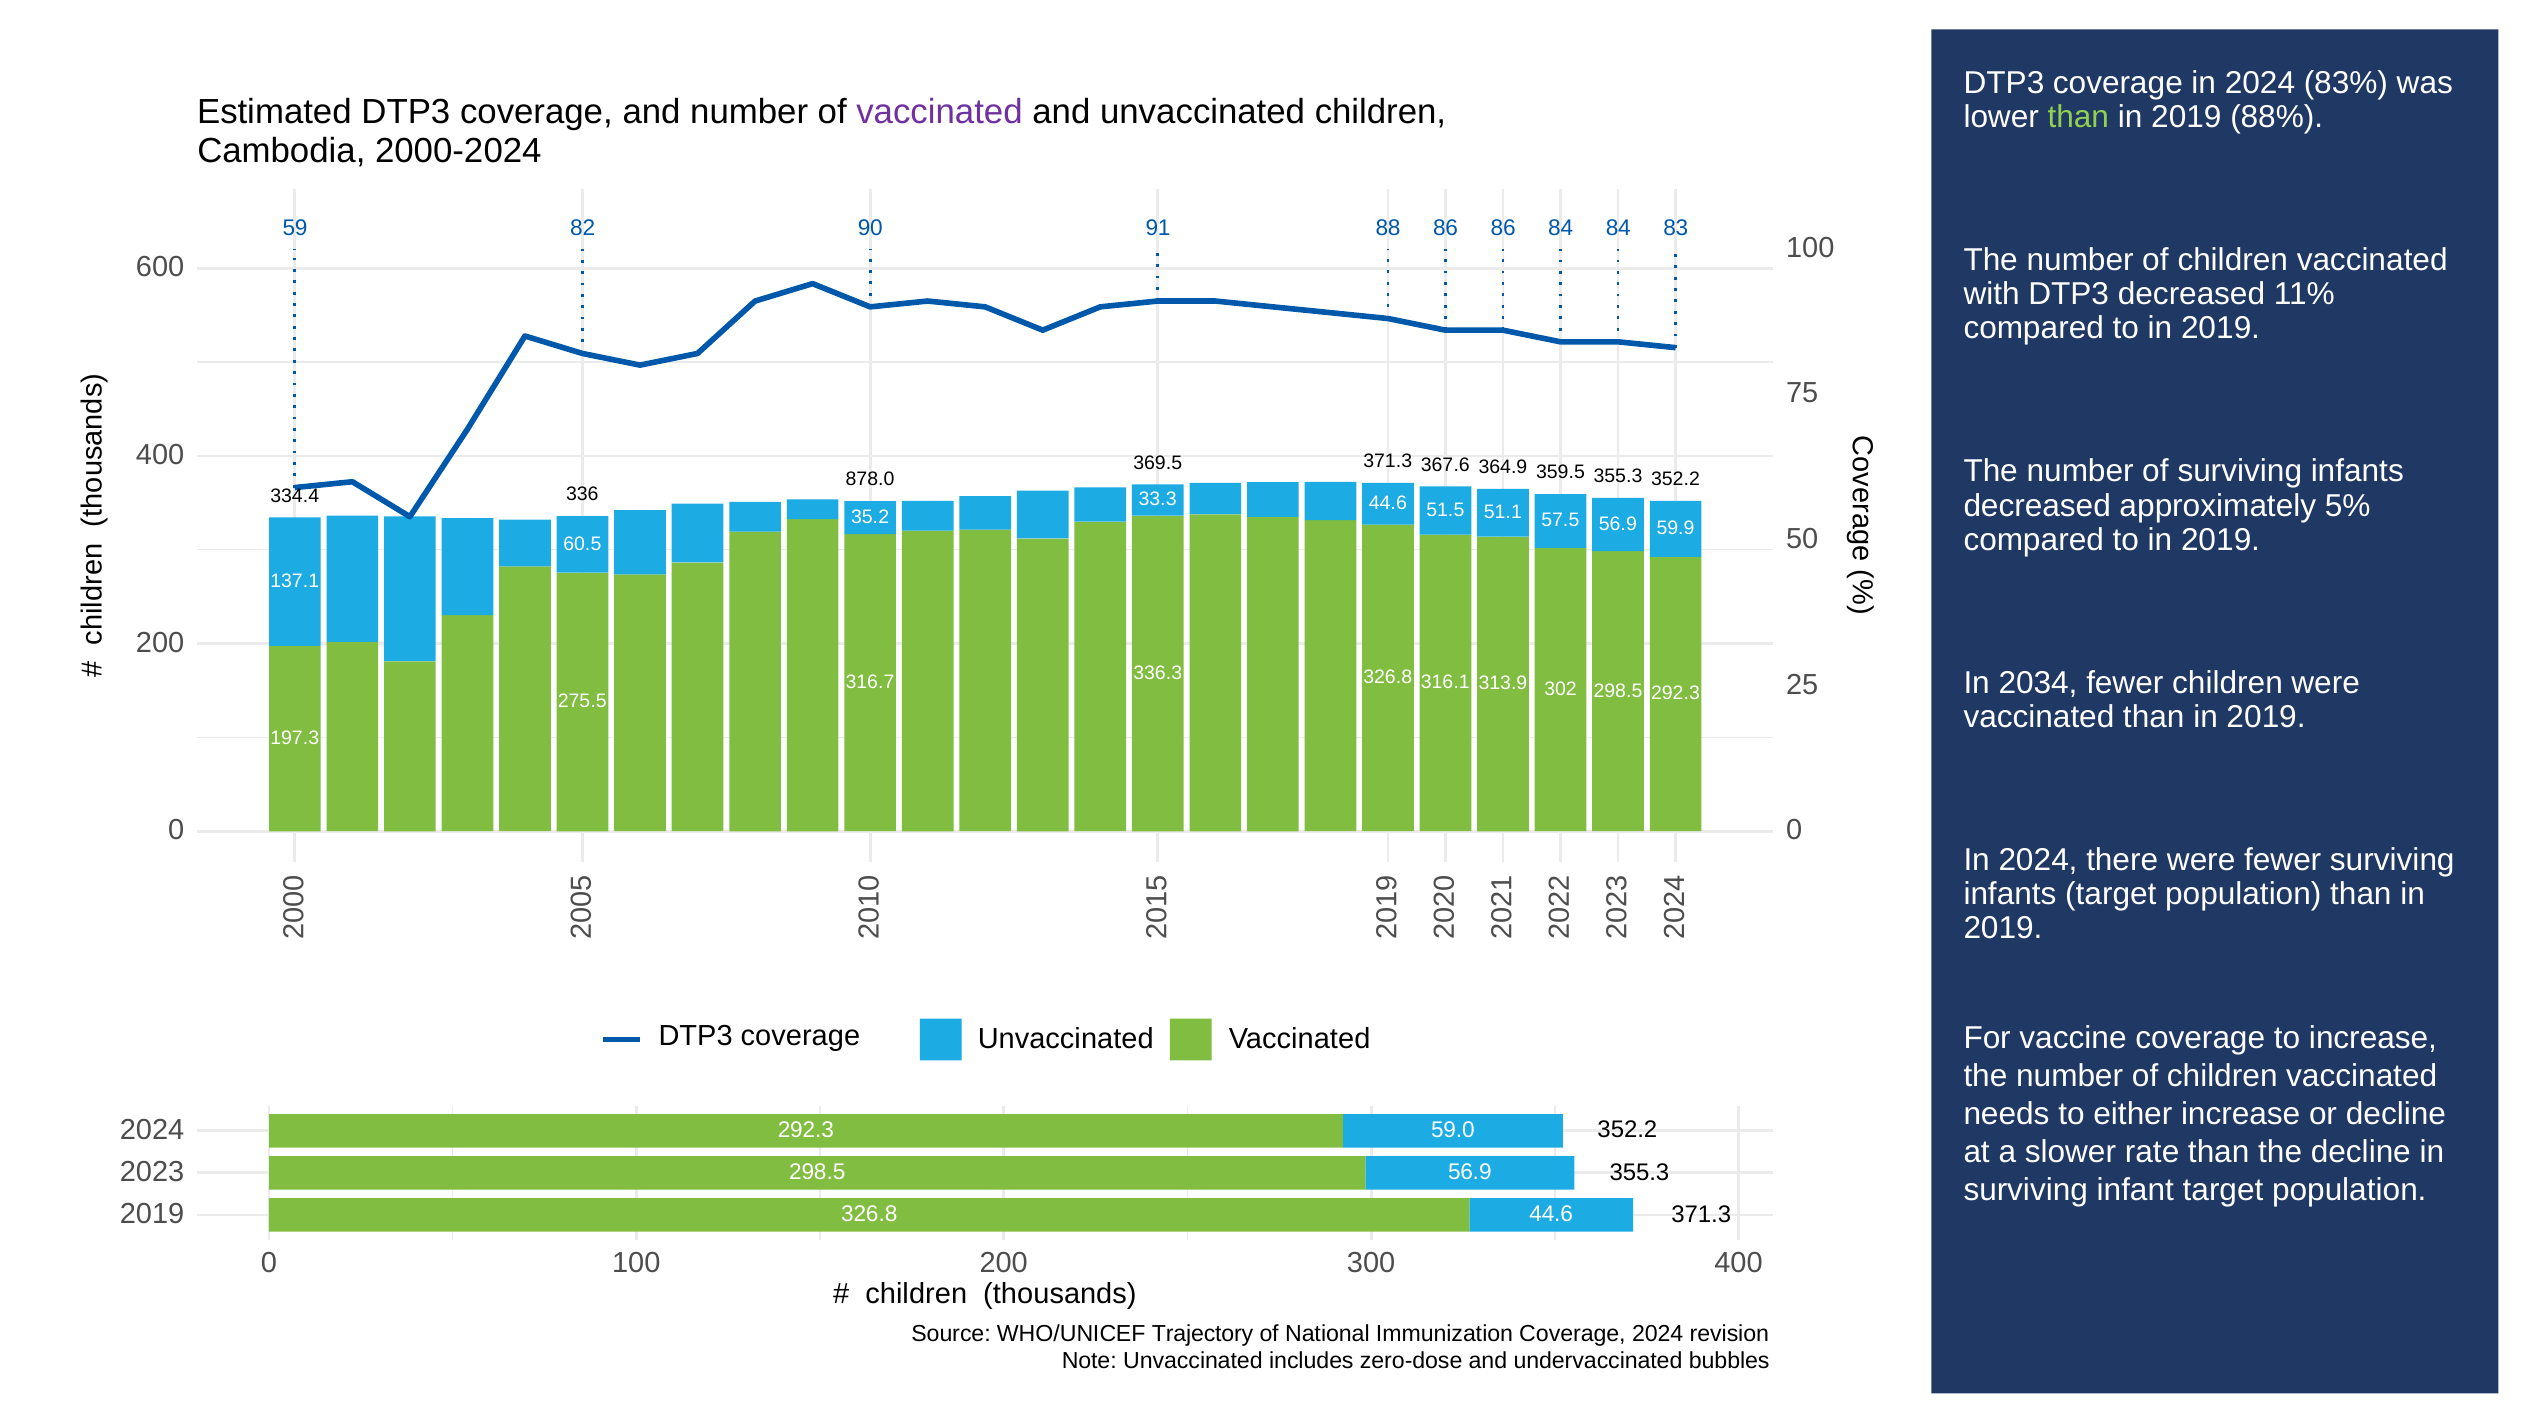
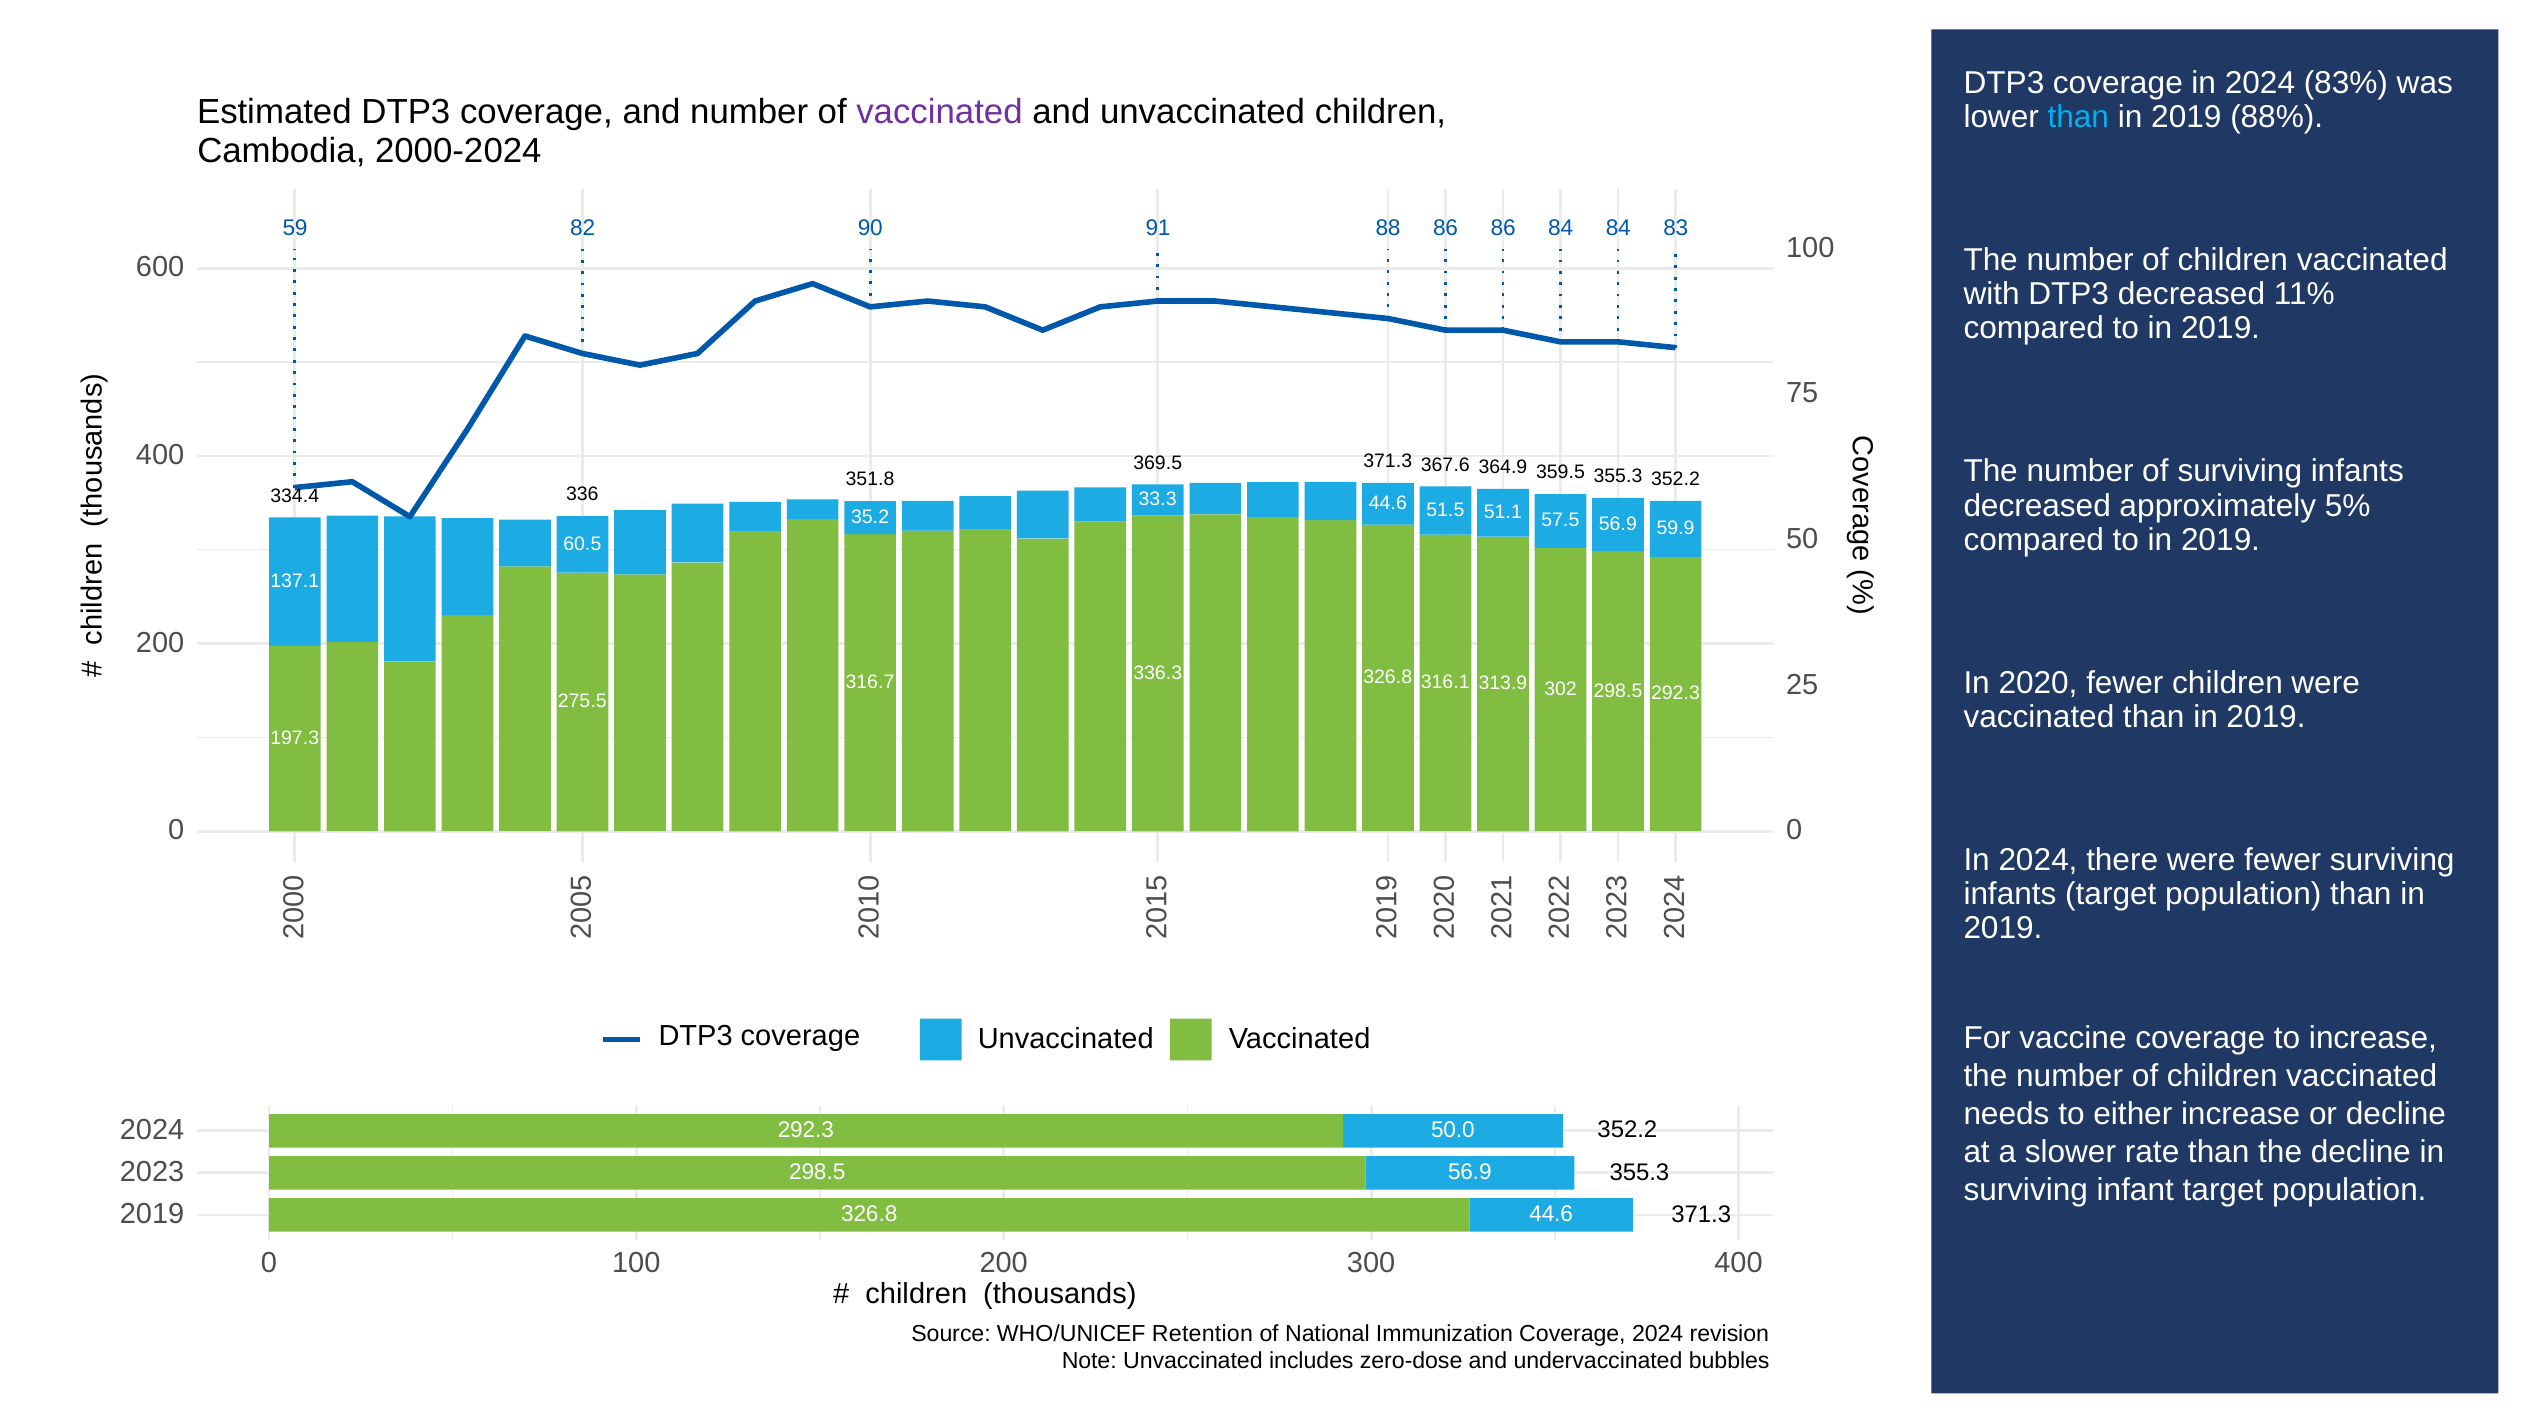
than at (2078, 117) colour: light green -> light blue
878.0: 878.0 -> 351.8
2034: 2034 -> 2020
59.0: 59.0 -> 50.0
Trajectory: Trajectory -> Retention
